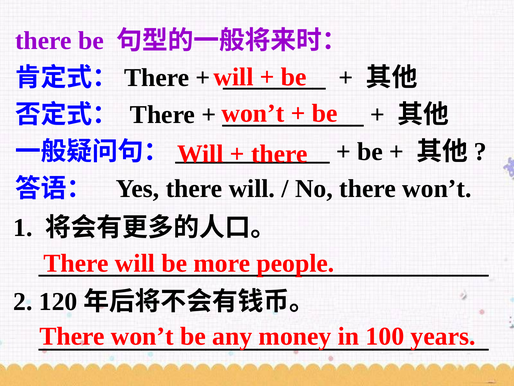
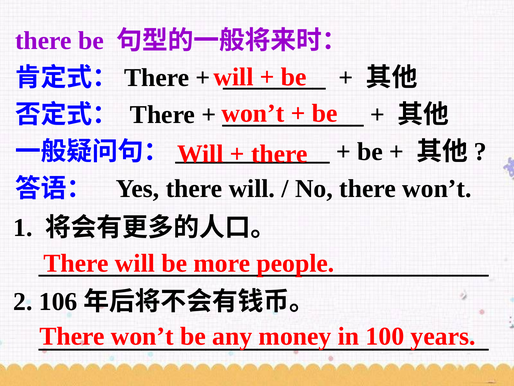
120: 120 -> 106
